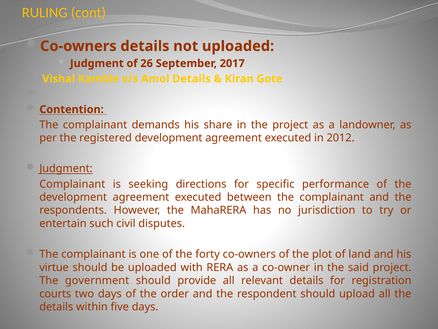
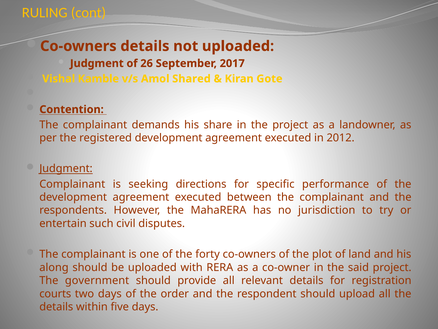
Amol Details: Details -> Shared
virtue: virtue -> along
